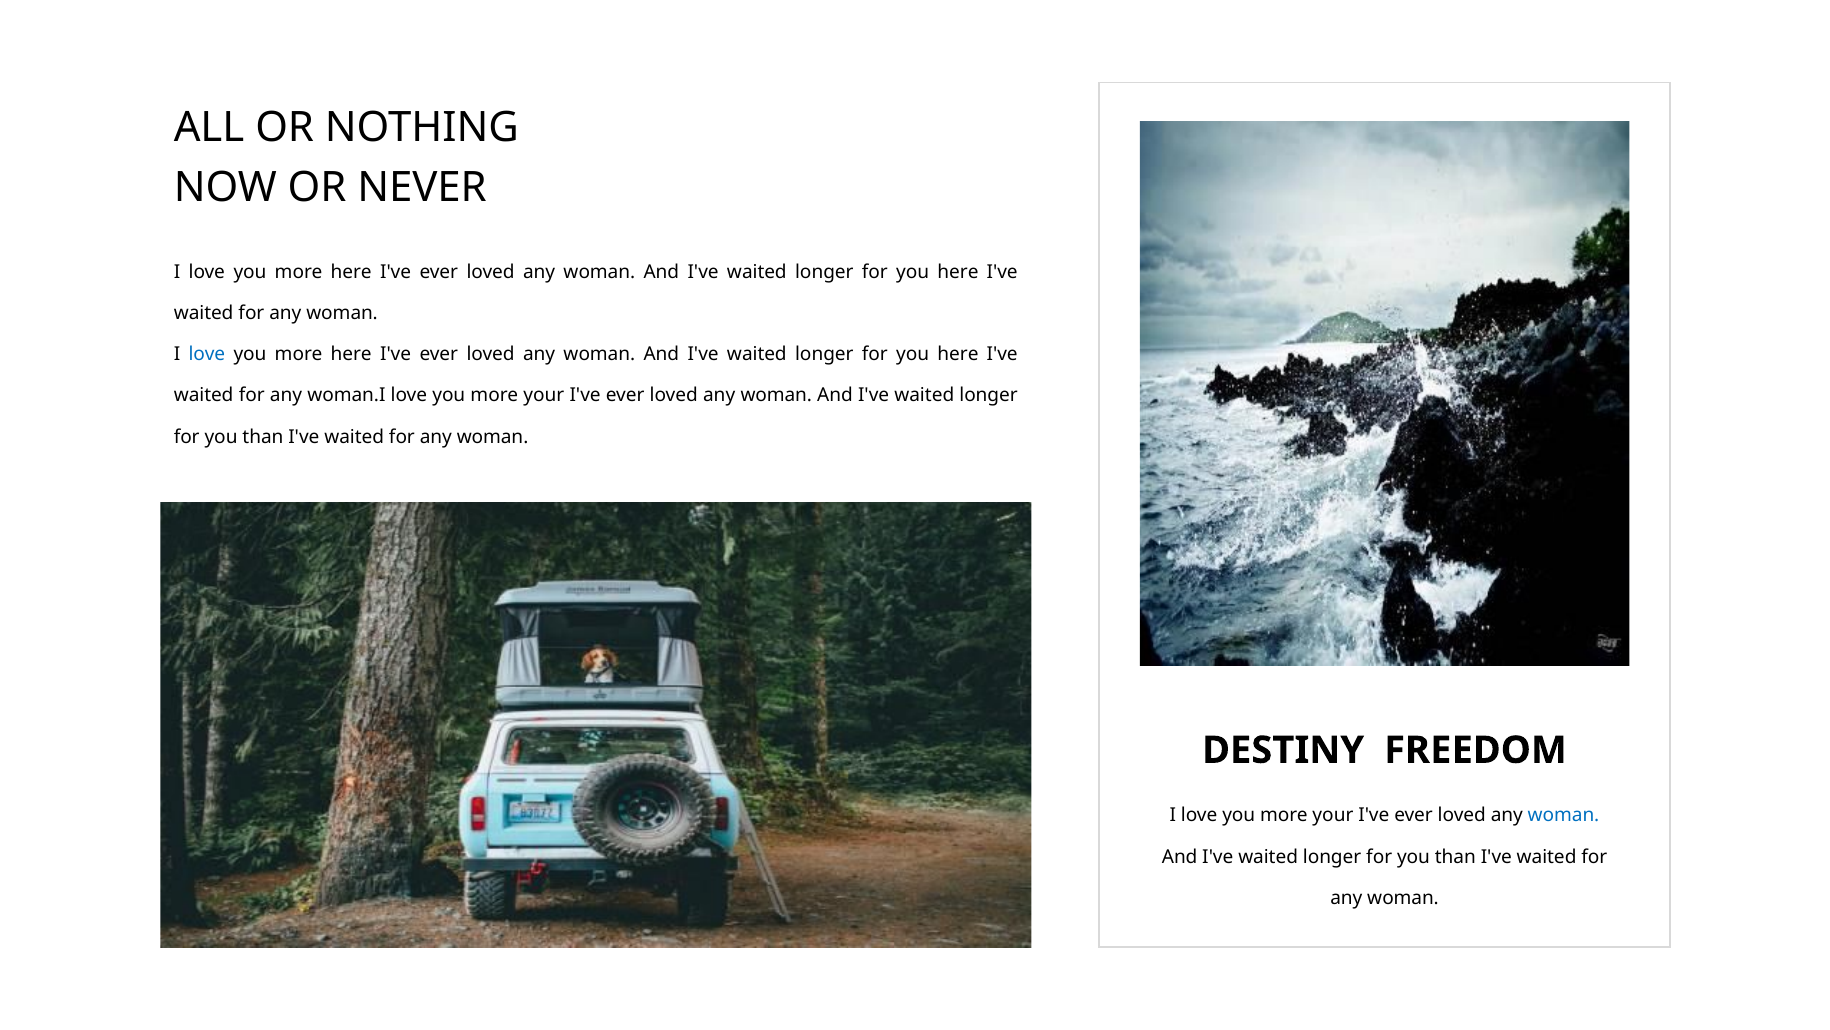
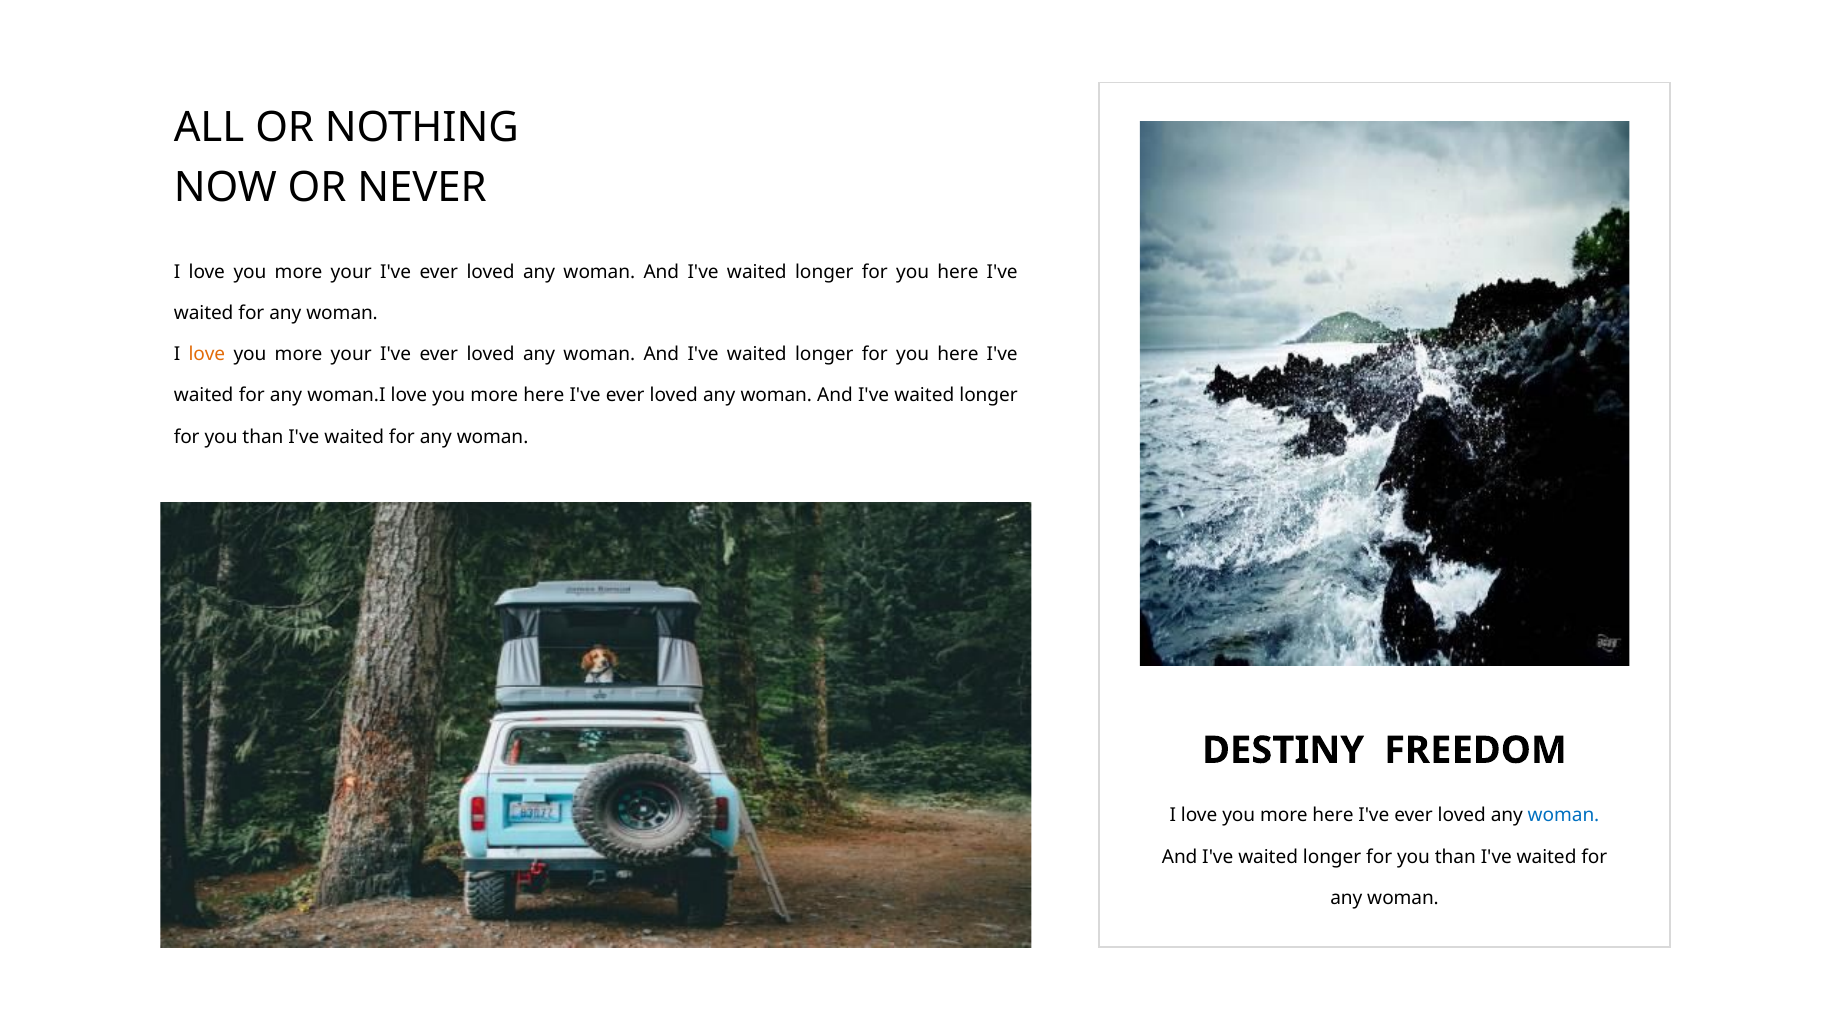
here at (351, 272): here -> your
love at (207, 354) colour: blue -> orange
here at (351, 354): here -> your
your at (544, 395): your -> here
your at (1333, 815): your -> here
